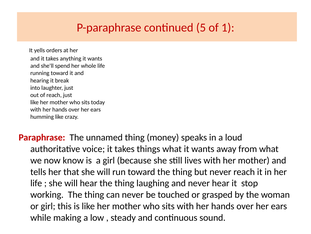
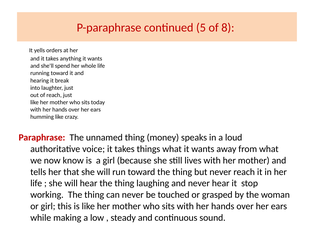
1: 1 -> 8
